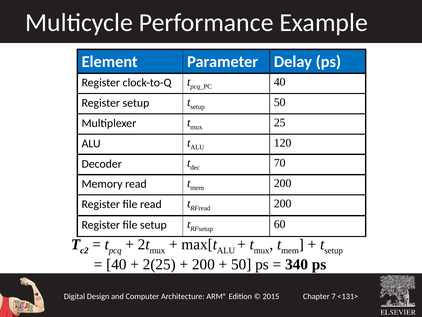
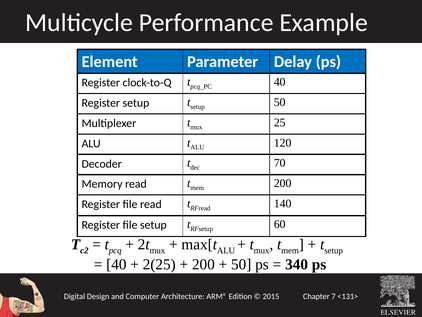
200 at (283, 203): 200 -> 140
